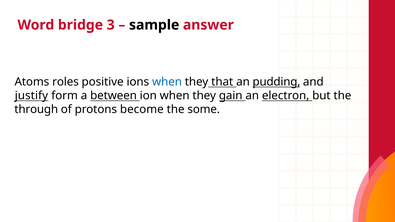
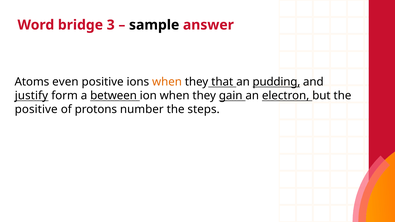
roles: roles -> even
when at (167, 82) colour: blue -> orange
through at (36, 109): through -> positive
become: become -> number
some: some -> steps
